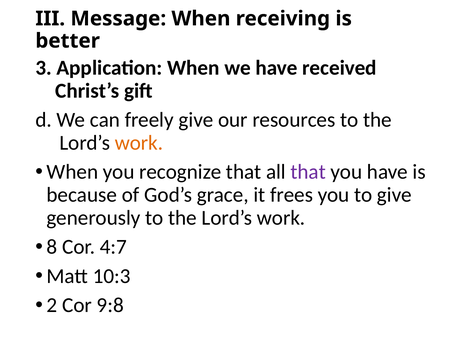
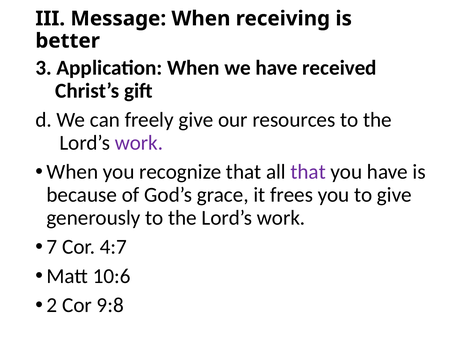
work at (139, 143) colour: orange -> purple
8: 8 -> 7
10:3: 10:3 -> 10:6
